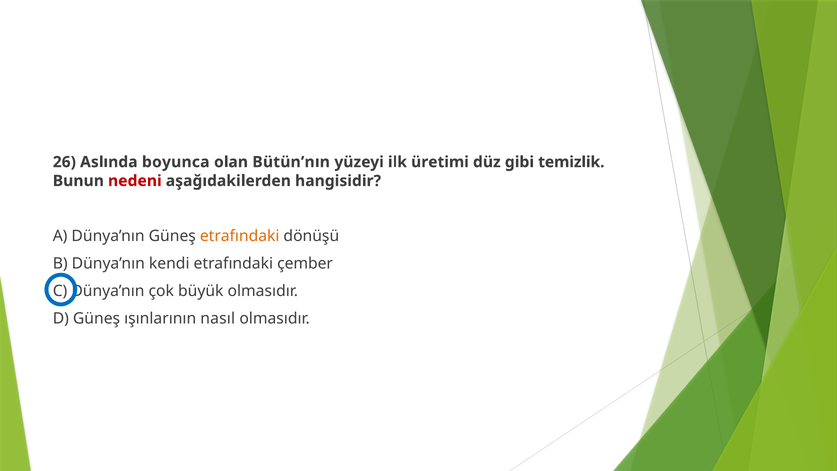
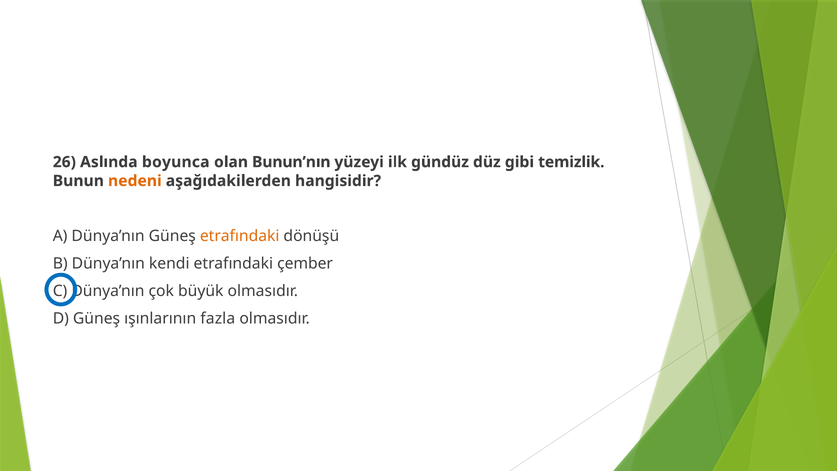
Bütün’nın: Bütün’nın -> Bunun’nın
üretimi: üretimi -> gündüz
nedeni colour: red -> orange
nasıl: nasıl -> fazla
